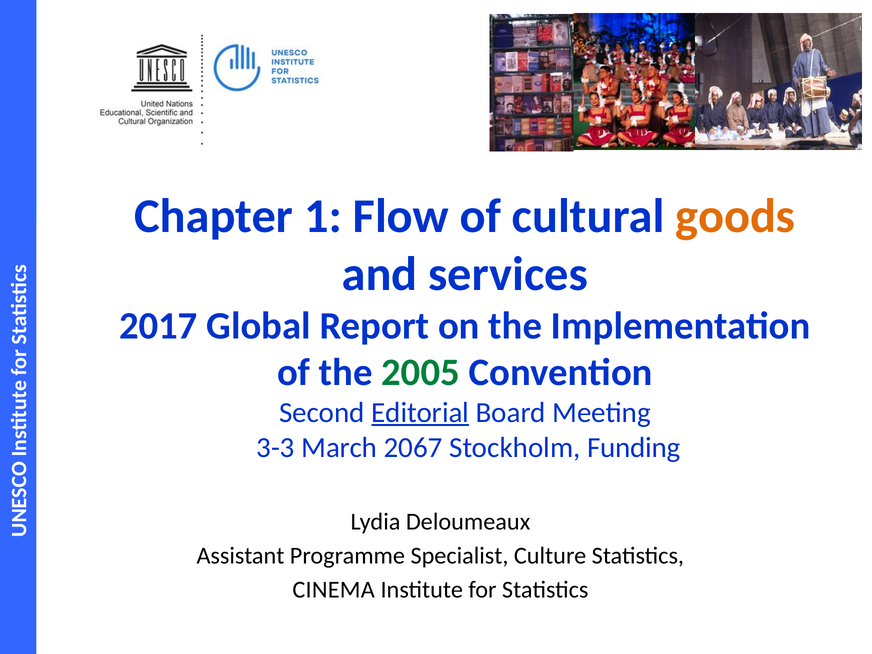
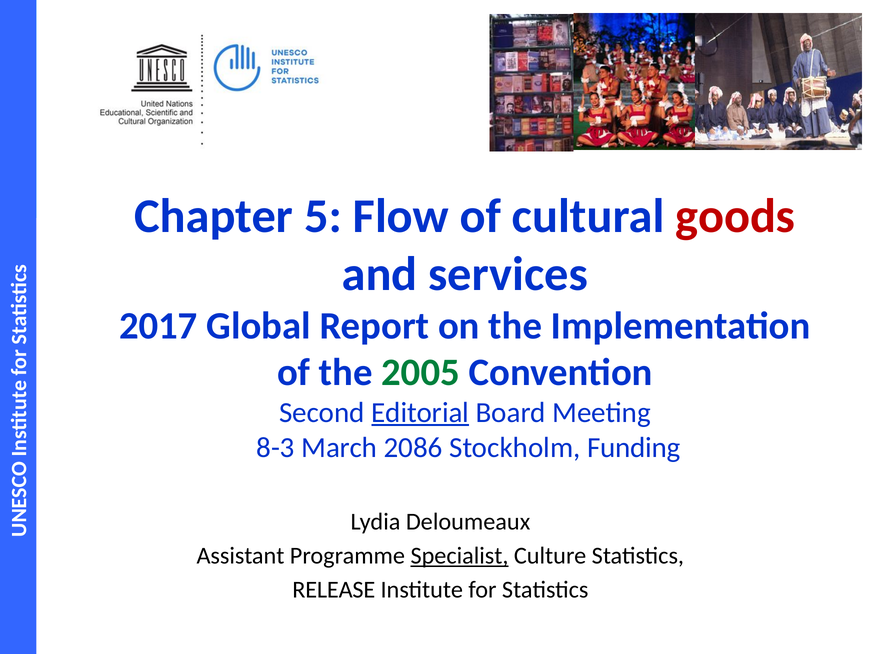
1: 1 -> 5
goods colour: orange -> red
3-3: 3-3 -> 8-3
2067: 2067 -> 2086
Specialist underline: none -> present
CINEMA: CINEMA -> RELEASE
